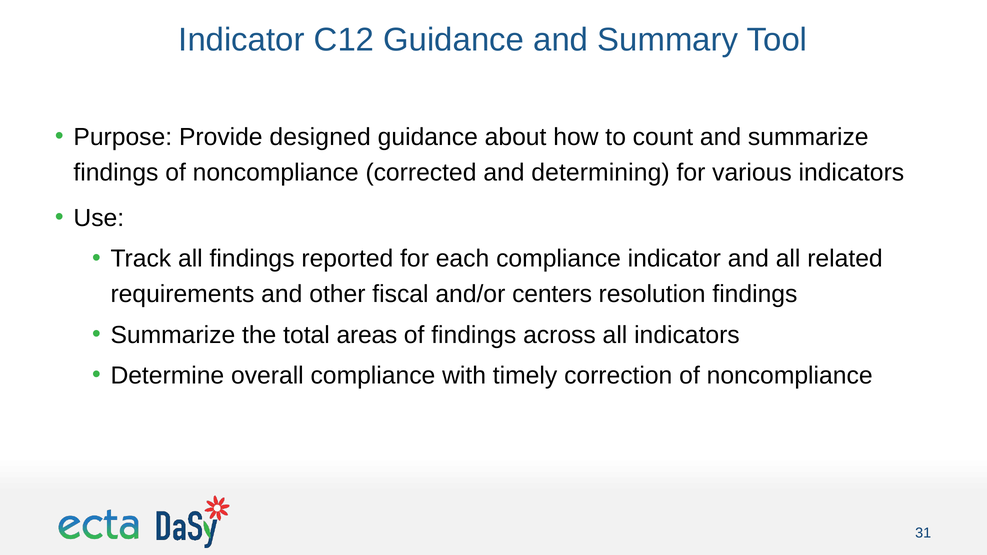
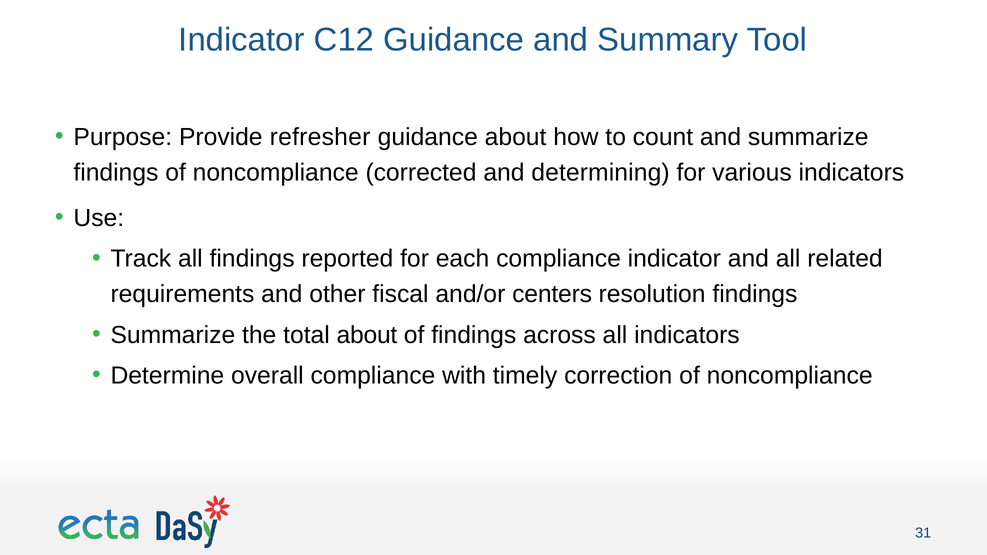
designed: designed -> refresher
total areas: areas -> about
